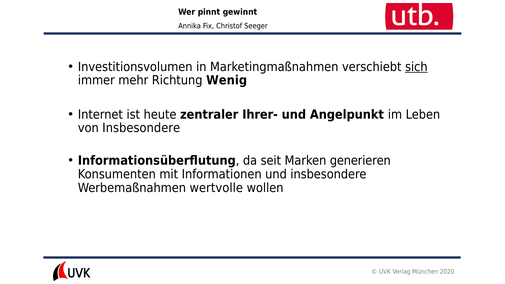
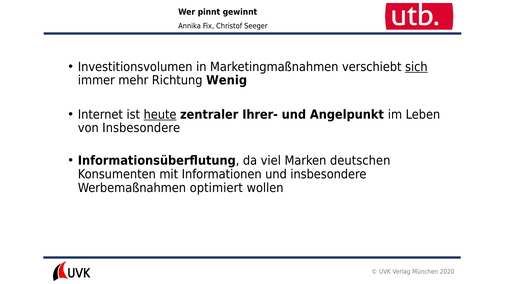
heute underline: none -> present
seit: seit -> viel
generieren: generieren -> deutschen
wertvolle: wertvolle -> optimiert
